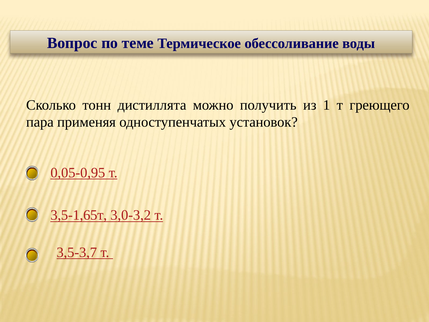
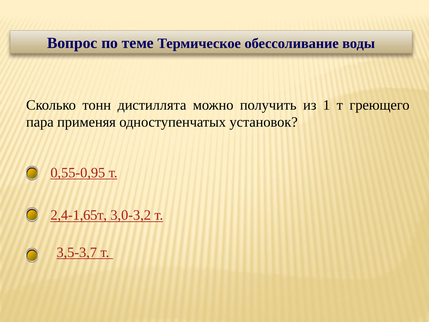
0,05-0,95: 0,05-0,95 -> 0,55-0,95
3,5-1,65т: 3,5-1,65т -> 2,4-1,65т
